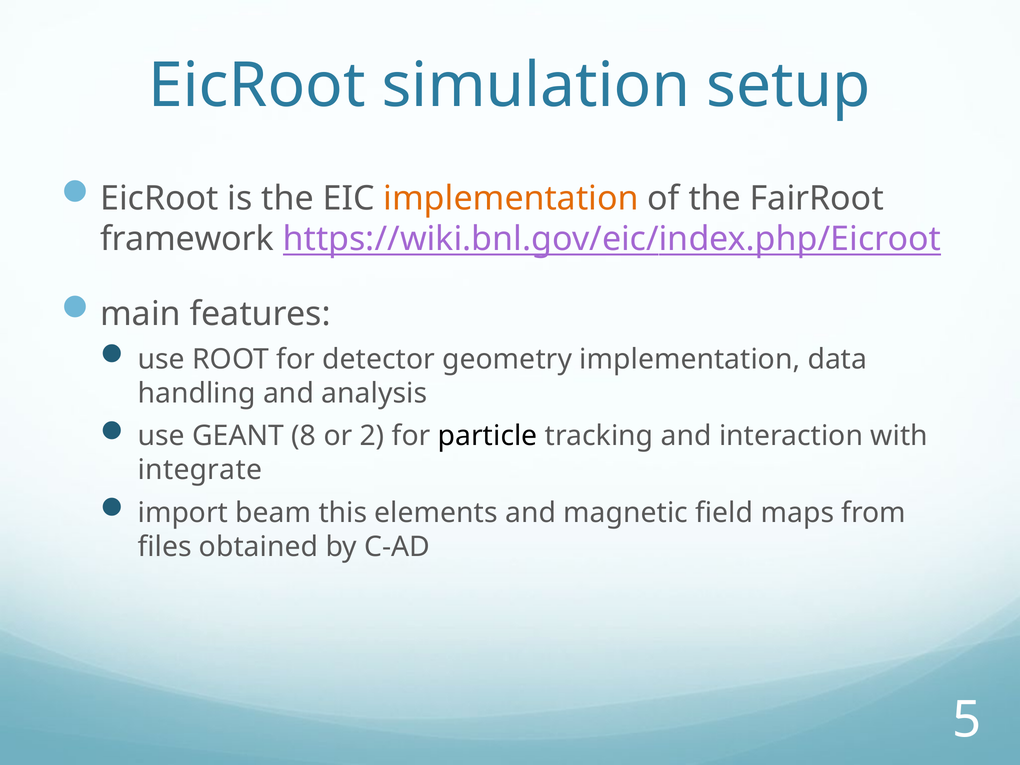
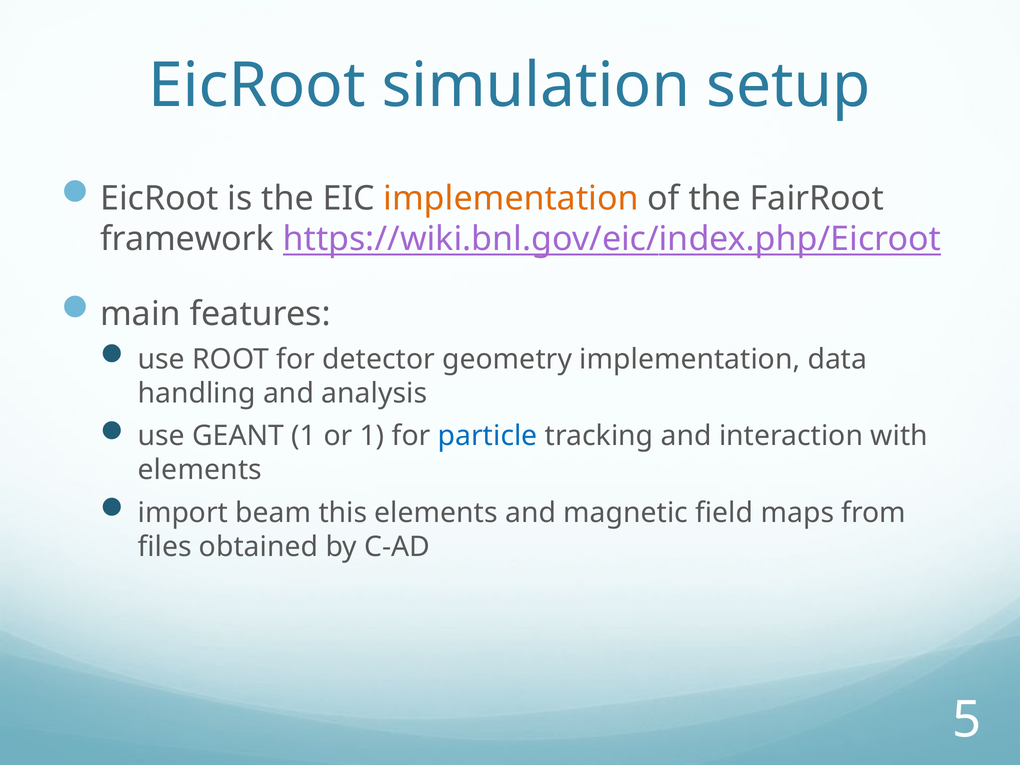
GEANT 8: 8 -> 1
or 2: 2 -> 1
particle colour: black -> blue
integrate at (200, 470): integrate -> elements
